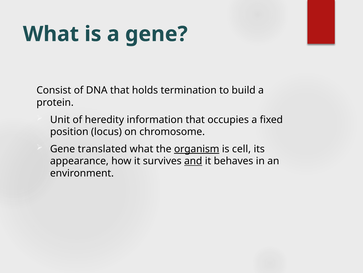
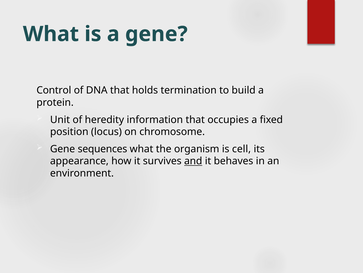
Consist: Consist -> Control
translated: translated -> sequences
organism underline: present -> none
